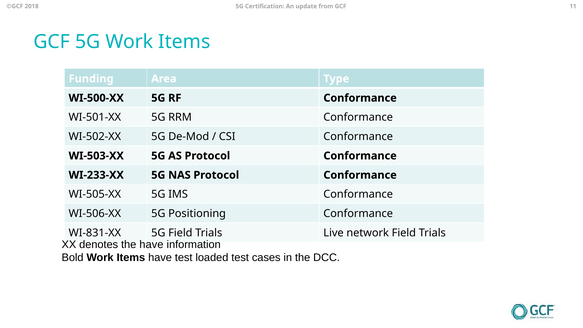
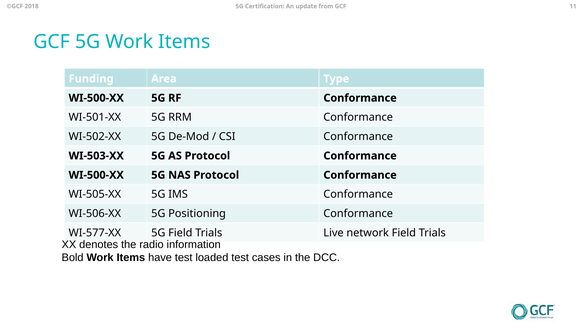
WI-233-XX at (96, 175): WI-233-XX -> WI-500-XX
WI-831-XX: WI-831-XX -> WI-577-XX
the have: have -> radio
